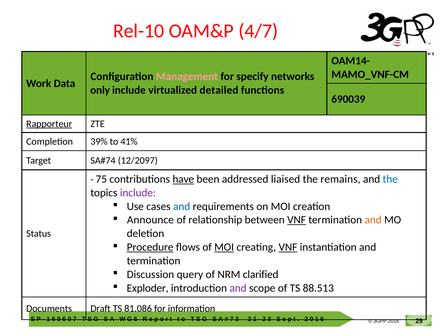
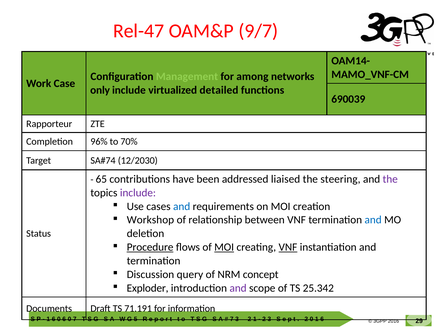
Rel-10: Rel-10 -> Rel-47
4/7: 4/7 -> 9/7
Management colour: pink -> light green
specify: specify -> among
Data: Data -> Case
Rapporteur underline: present -> none
39%: 39% -> 96%
41%: 41% -> 70%
12/2097: 12/2097 -> 12/2030
75: 75 -> 65
have underline: present -> none
remains: remains -> steering
the at (390, 179) colour: blue -> purple
Announce: Announce -> Workshop
VNF at (297, 220) underline: present -> none
and at (373, 220) colour: orange -> blue
clarified: clarified -> concept
88.513: 88.513 -> 25.342
81.086: 81.086 -> 71.191
